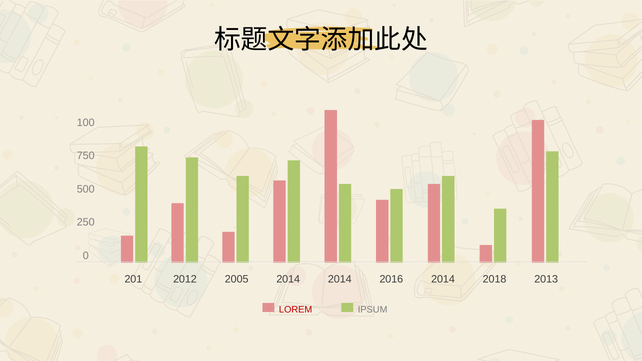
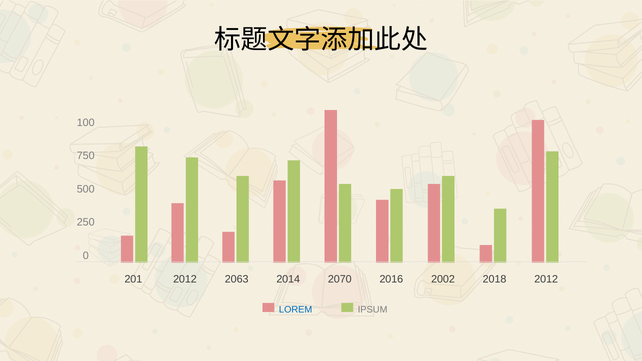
2005: 2005 -> 2063
2014 2014: 2014 -> 2070
2016 2014: 2014 -> 2002
2018 2013: 2013 -> 2012
LOREM colour: red -> blue
